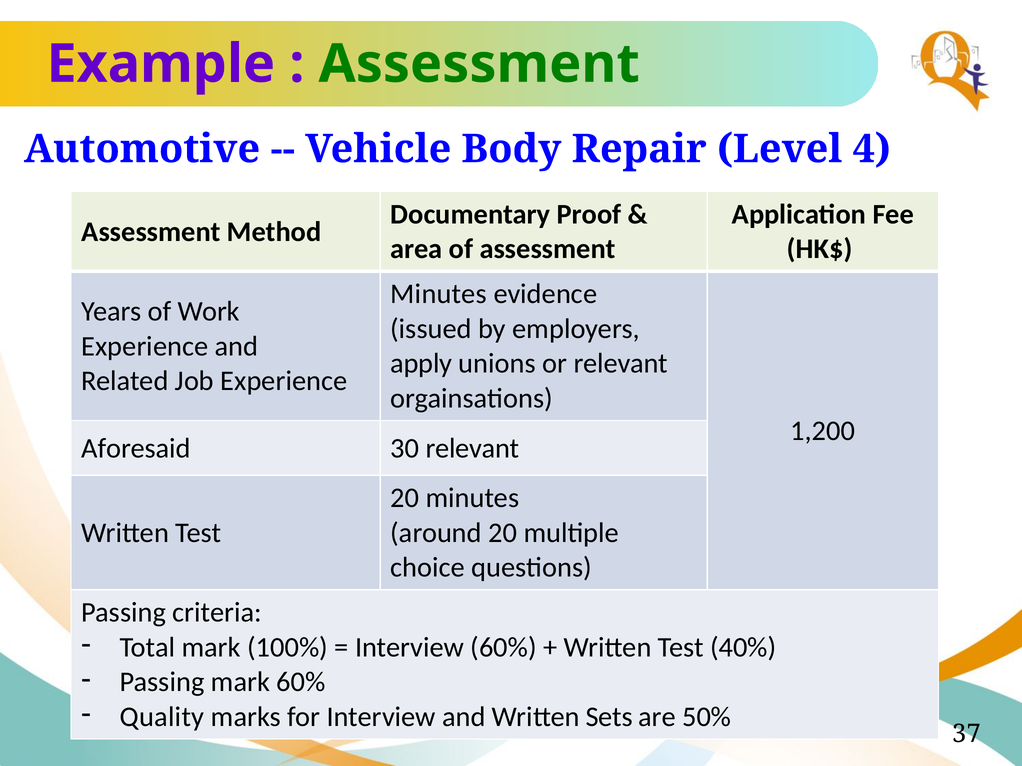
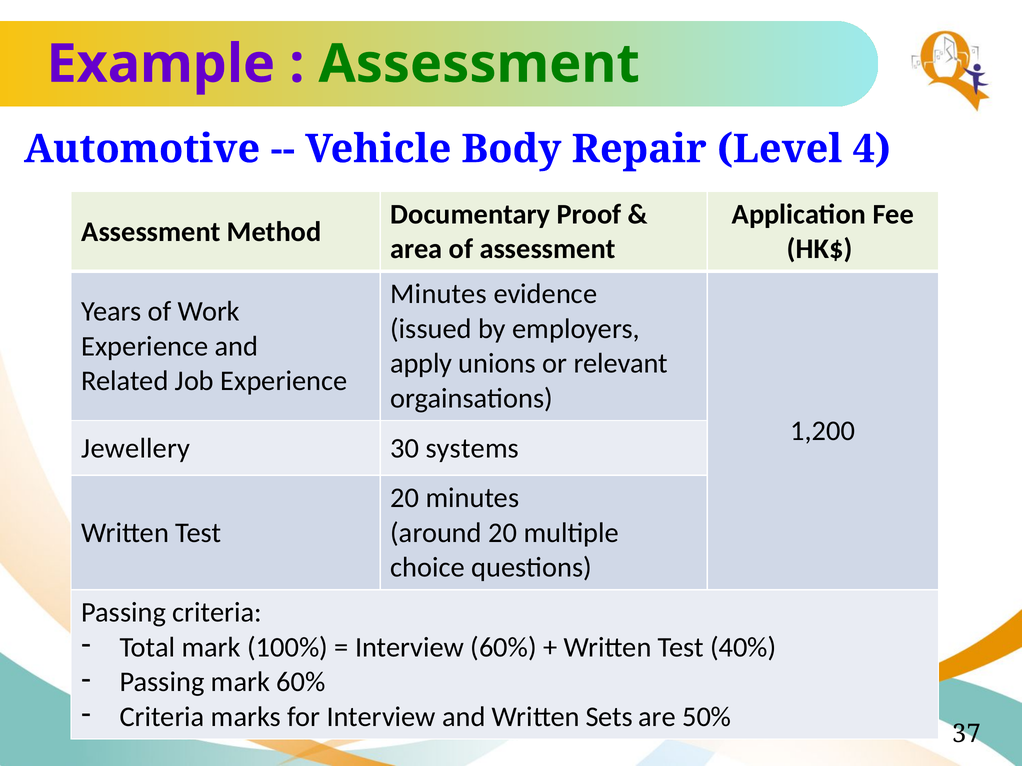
Aforesaid: Aforesaid -> Jewellery
30 relevant: relevant -> systems
Quality at (162, 717): Quality -> Criteria
